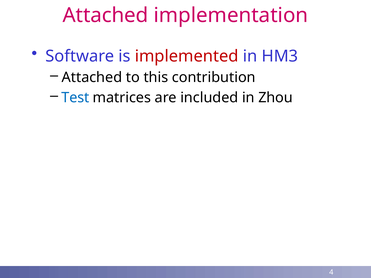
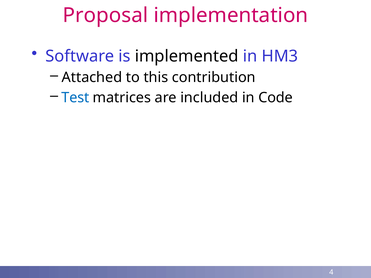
Attached at (106, 15): Attached -> Proposal
implemented colour: red -> black
Zhou: Zhou -> Code
